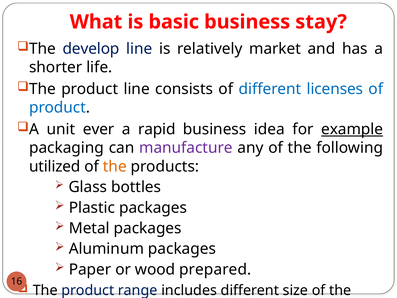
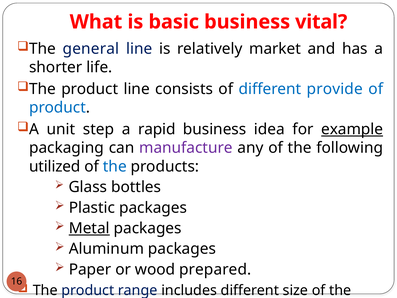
stay: stay -> vital
develop: develop -> general
licenses: licenses -> provide
ever: ever -> step
the at (115, 166) colour: orange -> blue
Metal underline: none -> present
